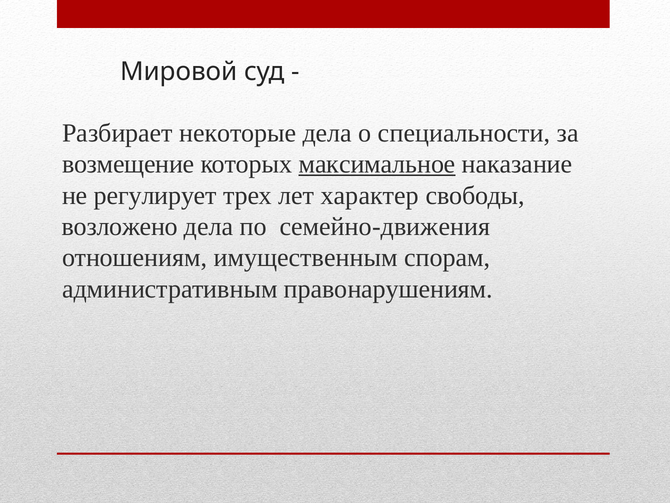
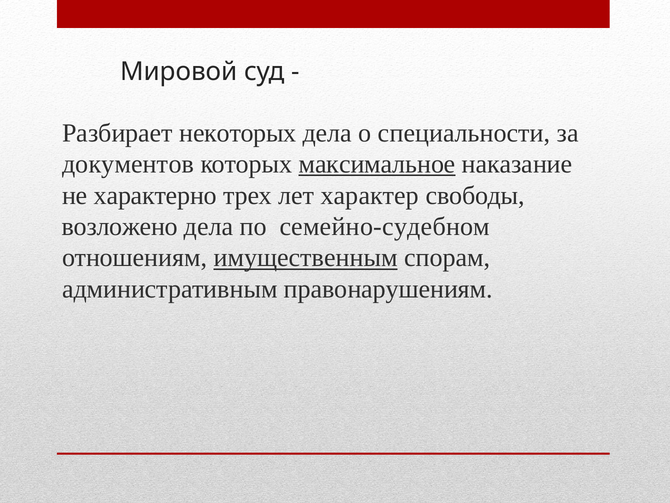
некоторые: некоторые -> некоторых
возмещение: возмещение -> документов
регулирует: регулирует -> характерно
семейно-движения: семейно-движения -> семейно-судебном
имущественным underline: none -> present
